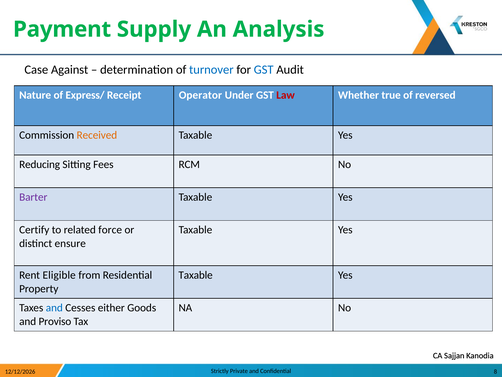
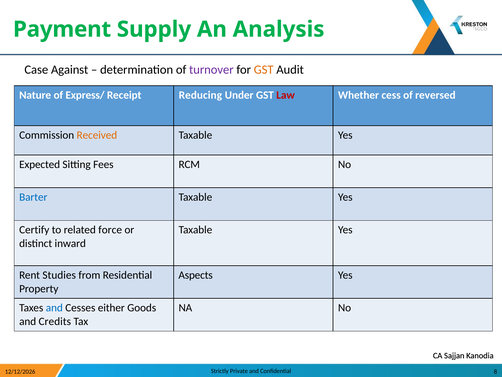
turnover colour: blue -> purple
GST at (264, 70) colour: blue -> orange
Operator: Operator -> Reducing
true: true -> cess
Reducing: Reducing -> Expected
Barter colour: purple -> blue
ensure: ensure -> inward
Eligible: Eligible -> Studies
Taxable at (196, 275): Taxable -> Aspects
Proviso: Proviso -> Credits
